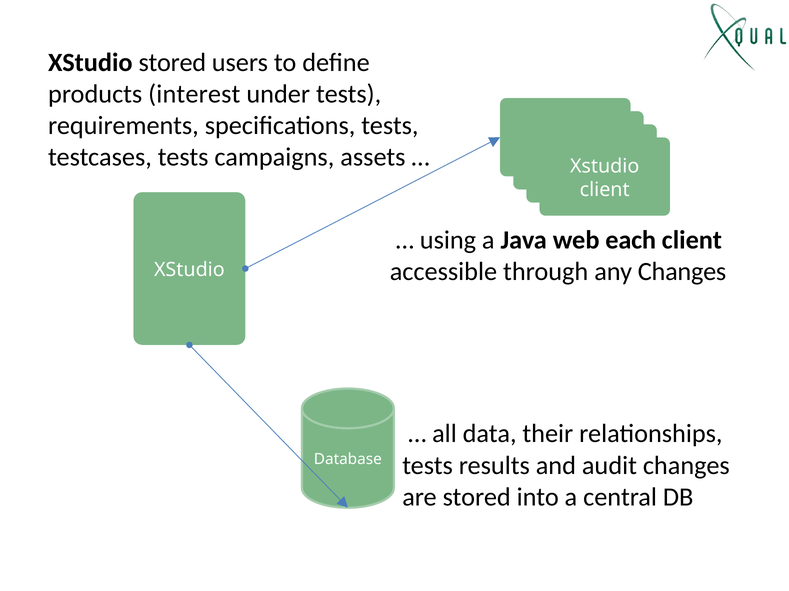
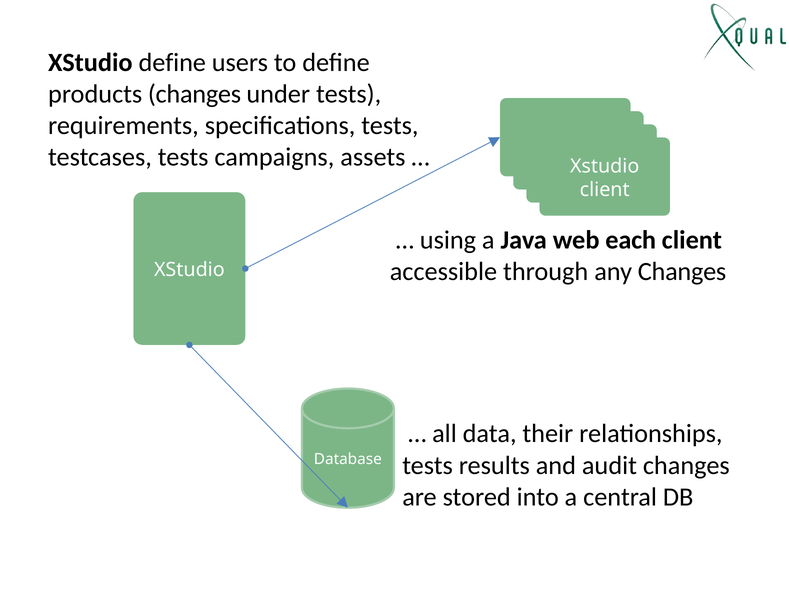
XStudio stored: stored -> define
products interest: interest -> changes
